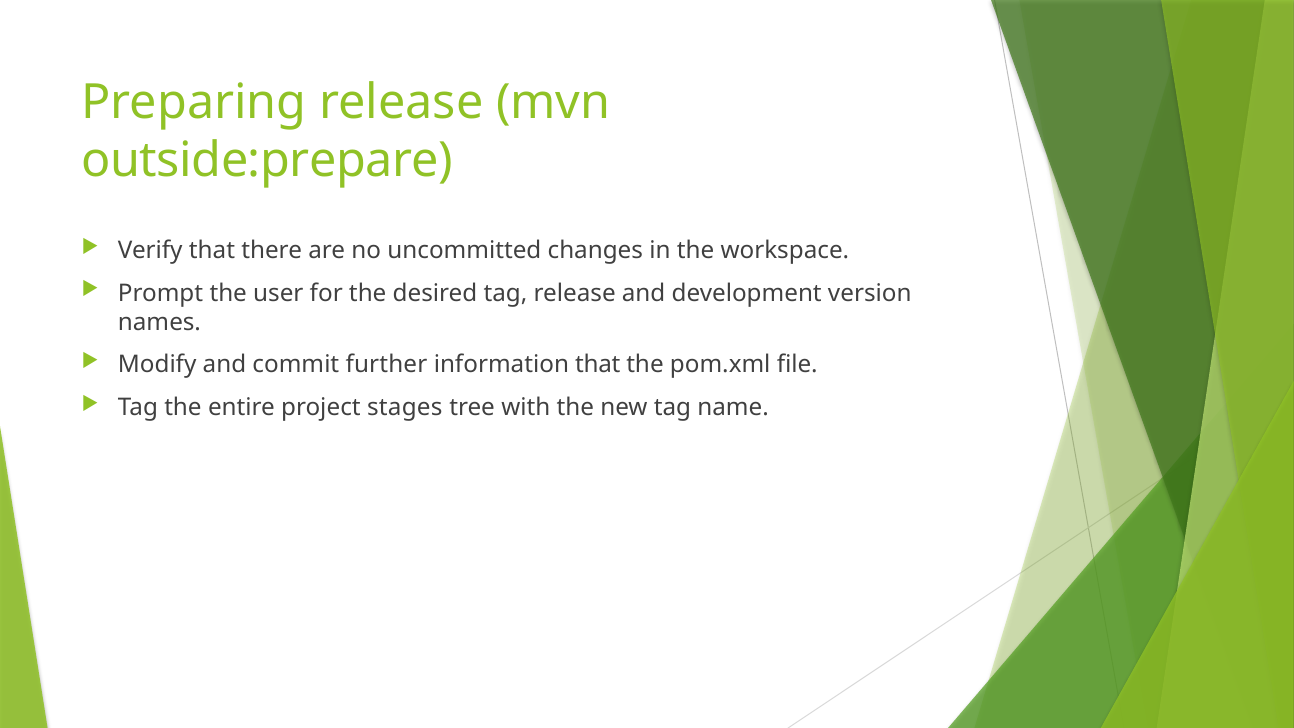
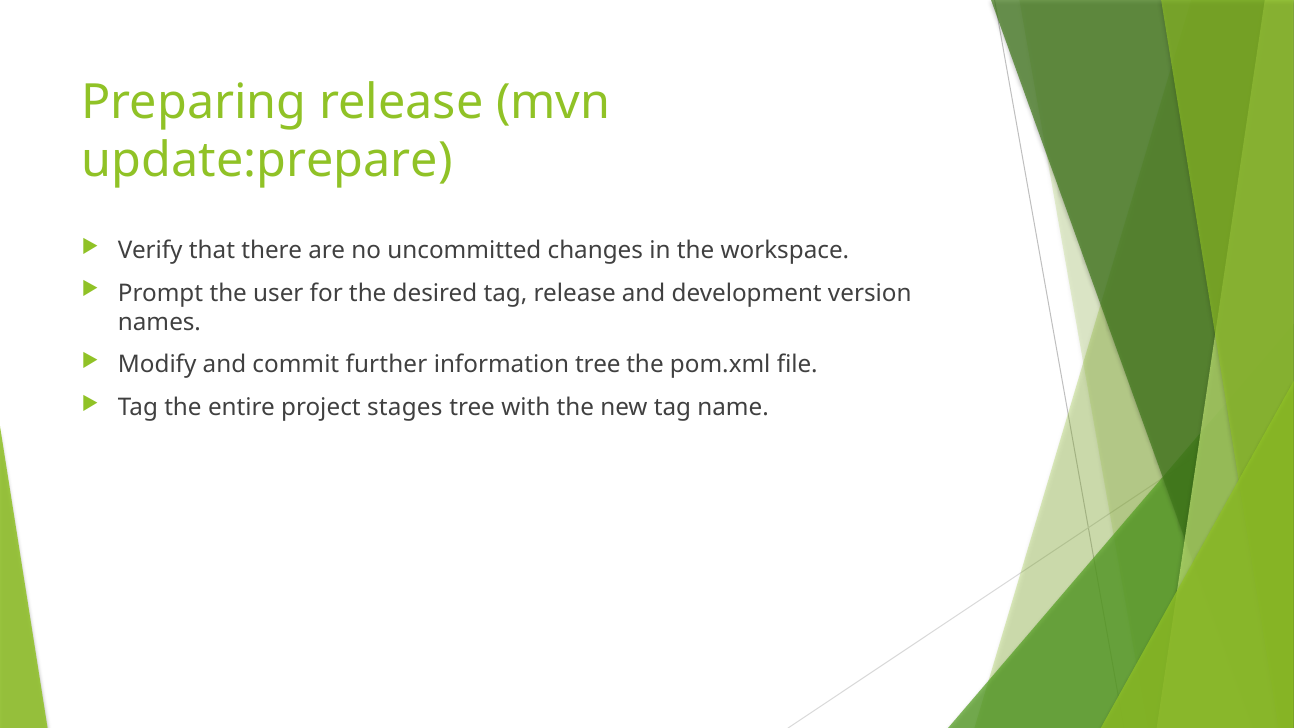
outside:prepare: outside:prepare -> update:prepare
information that: that -> tree
